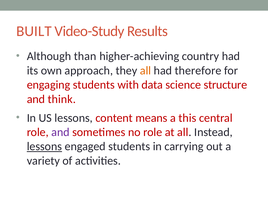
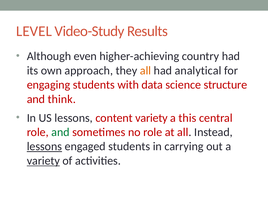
BUILT: BUILT -> LEVEL
than: than -> even
therefore: therefore -> analytical
content means: means -> variety
and at (60, 132) colour: purple -> green
variety at (43, 161) underline: none -> present
